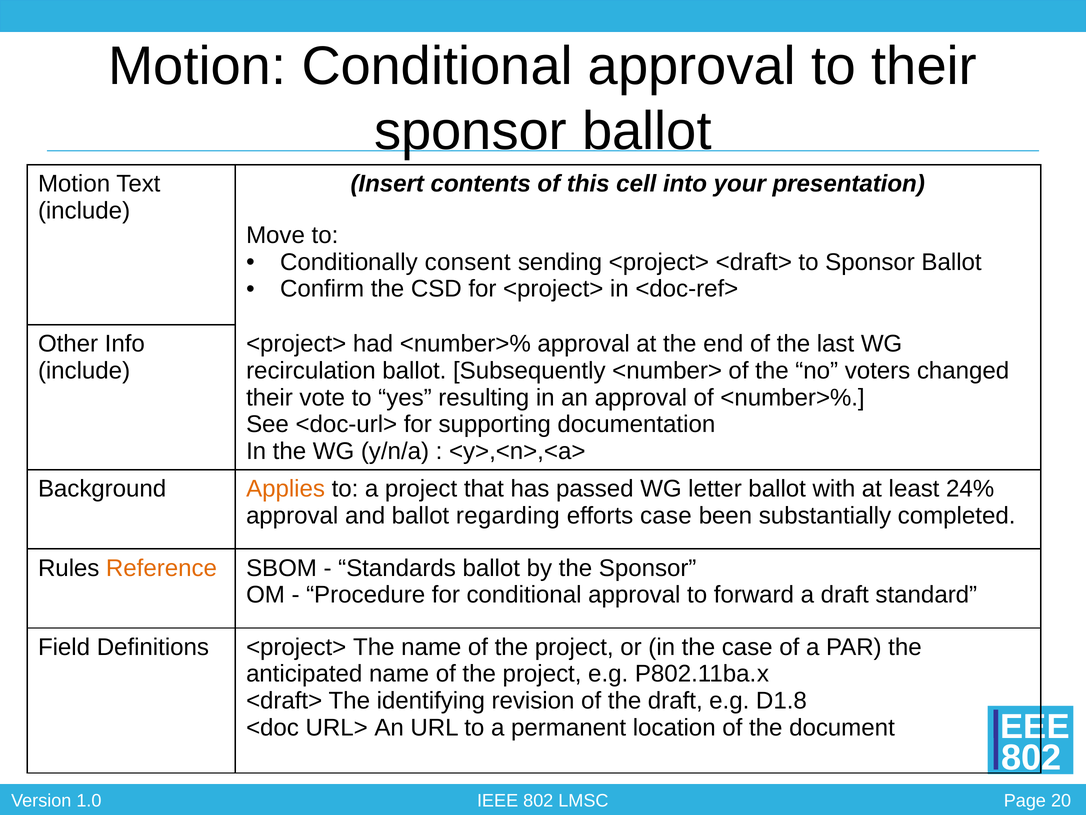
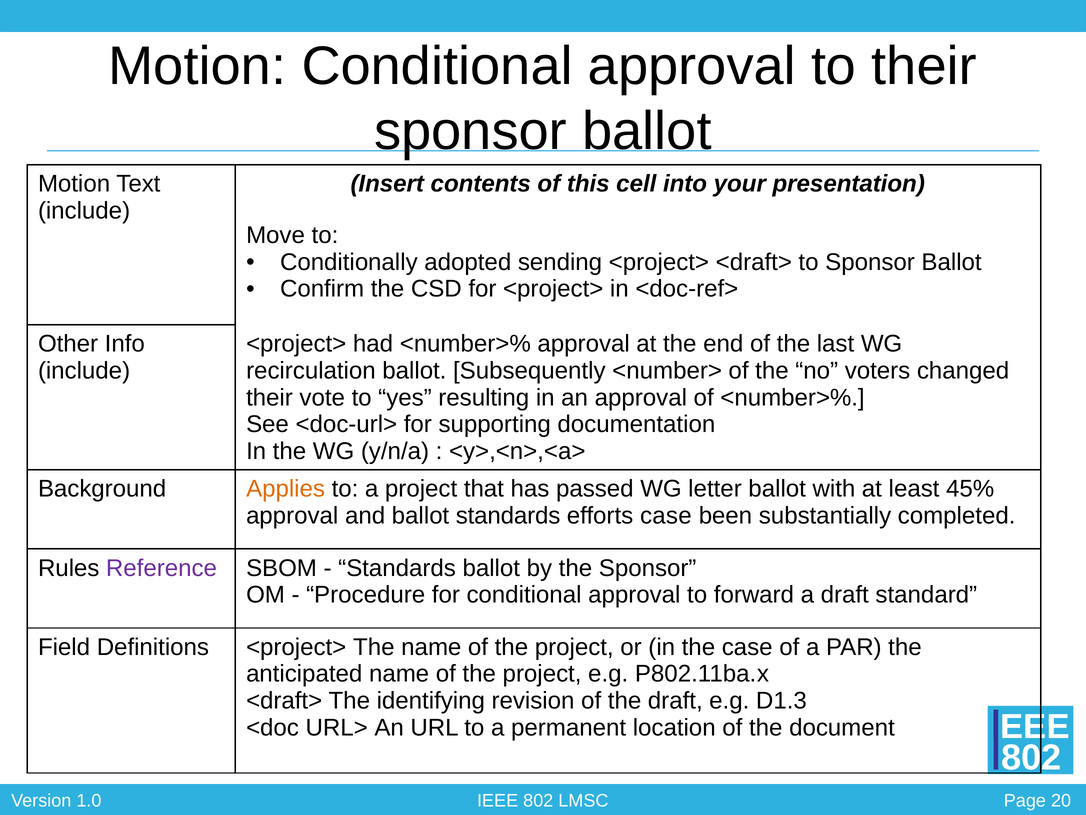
consent: consent -> adopted
24%: 24% -> 45%
ballot regarding: regarding -> standards
Reference colour: orange -> purple
D1.8: D1.8 -> D1.3
